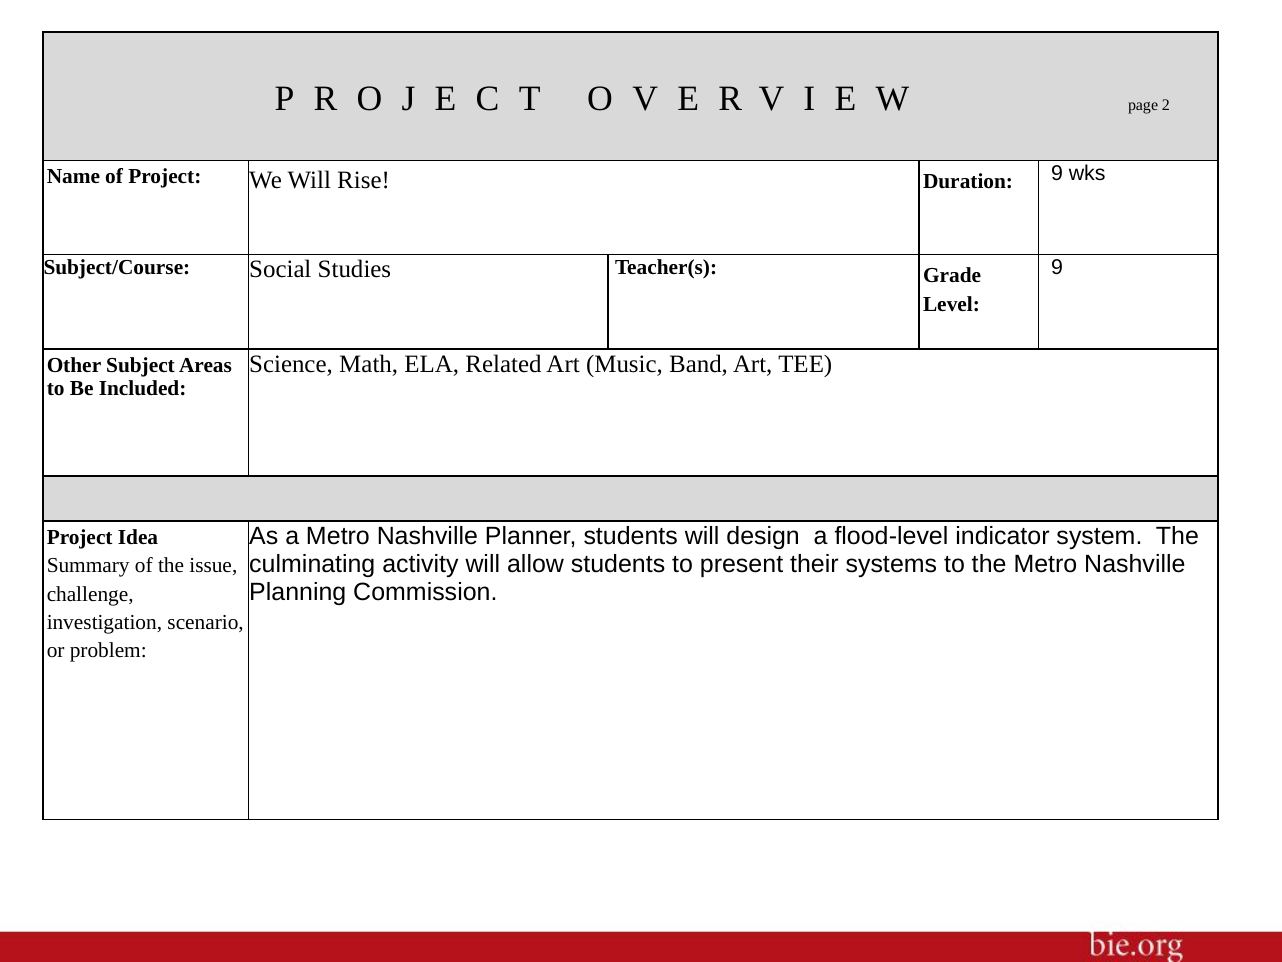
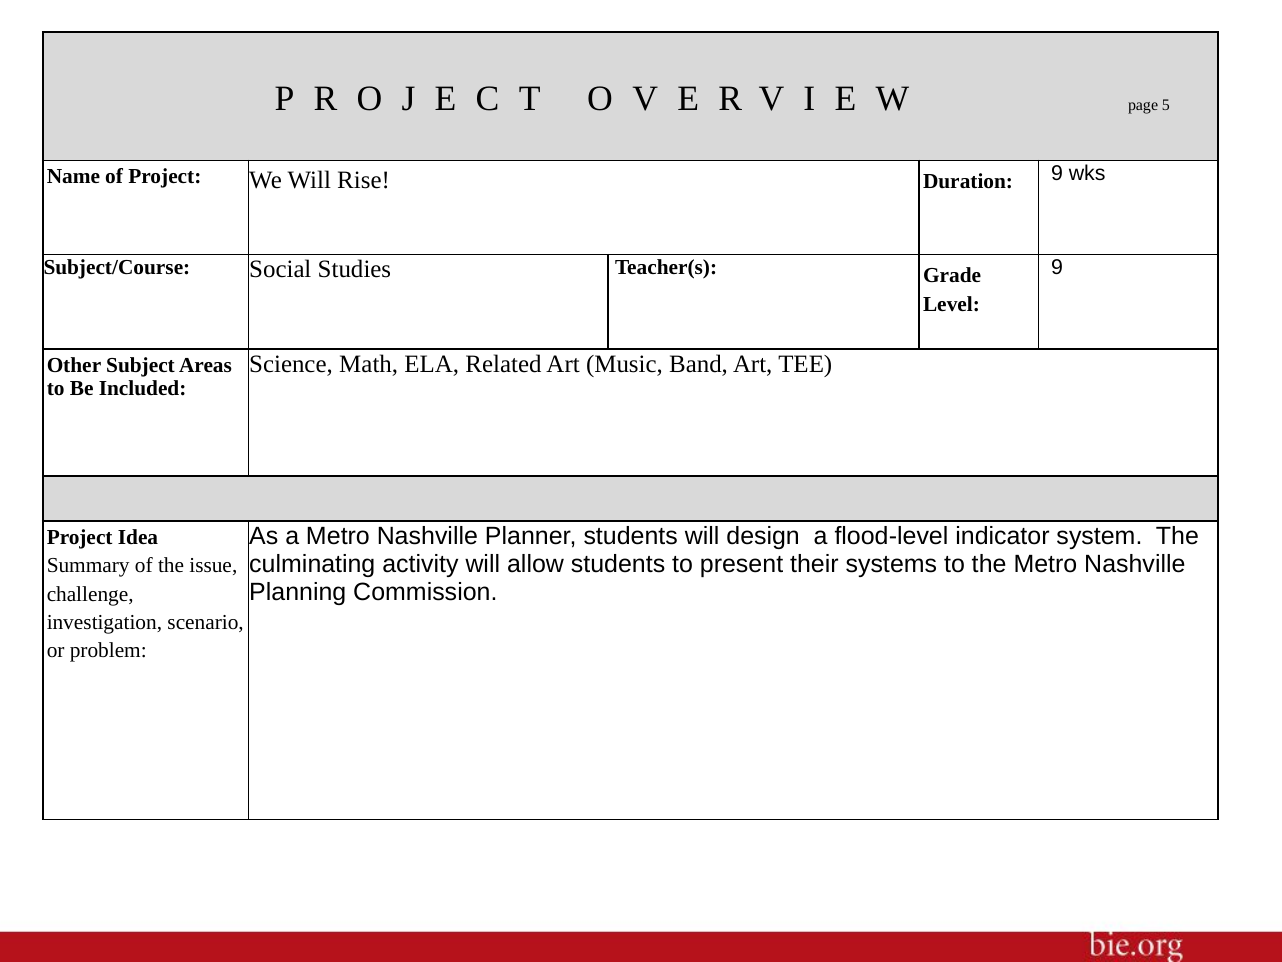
2: 2 -> 5
